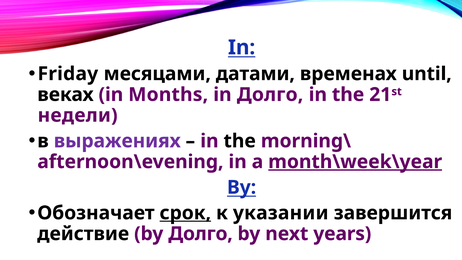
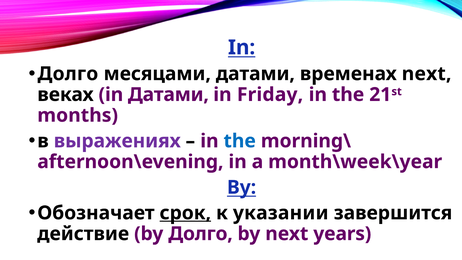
Friday at (68, 74): Friday -> Долго
временах until: until -> next
in Months: Months -> Датами
in Долго: Долго -> Friday
недели: недели -> months
the at (240, 141) colour: black -> blue
month\week\year underline: present -> none
